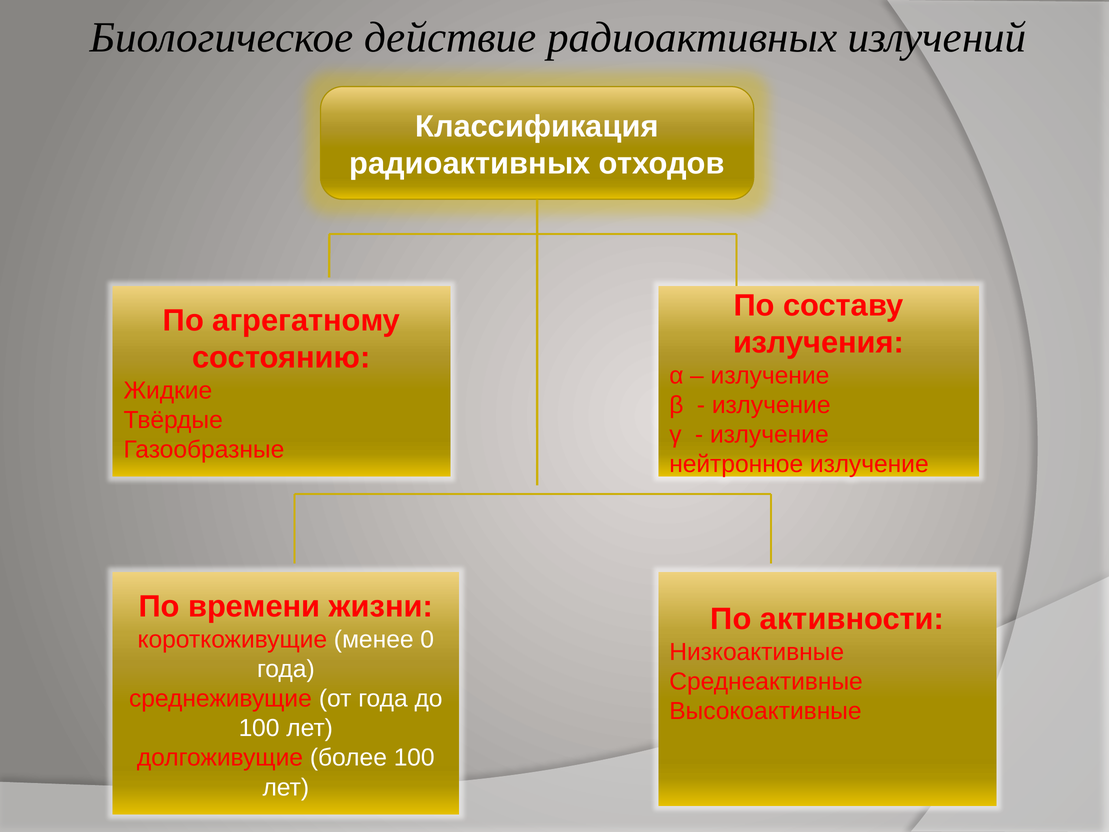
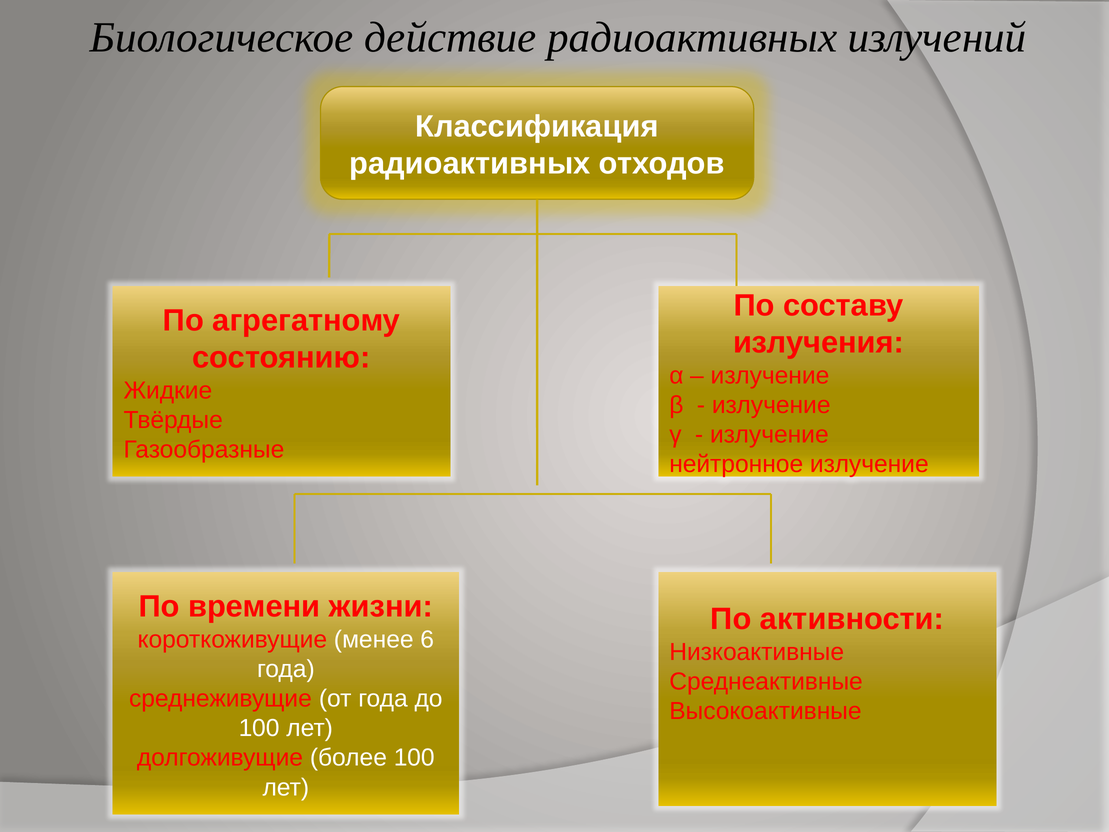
0: 0 -> 6
